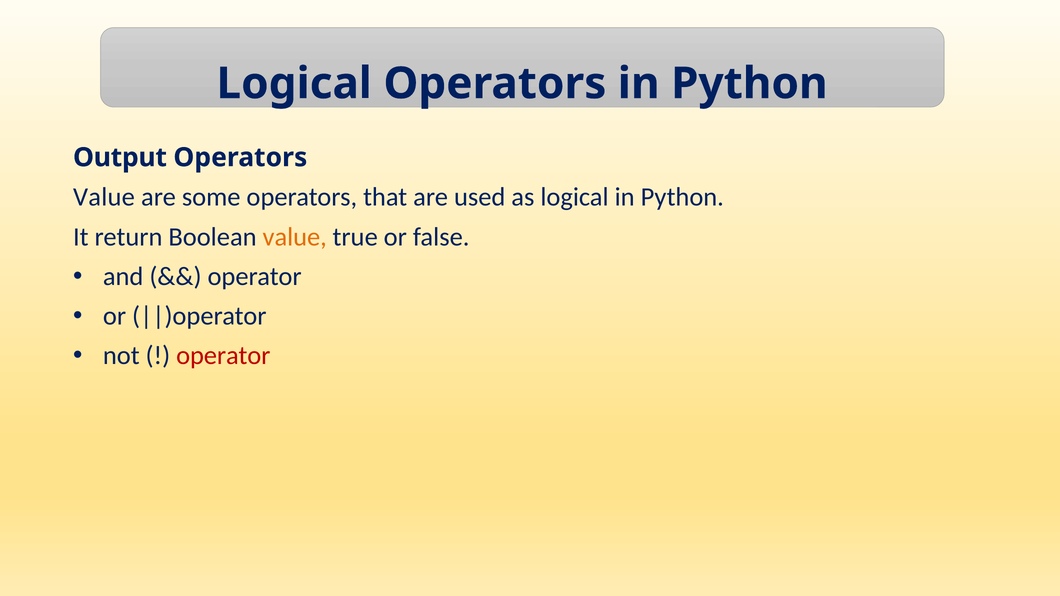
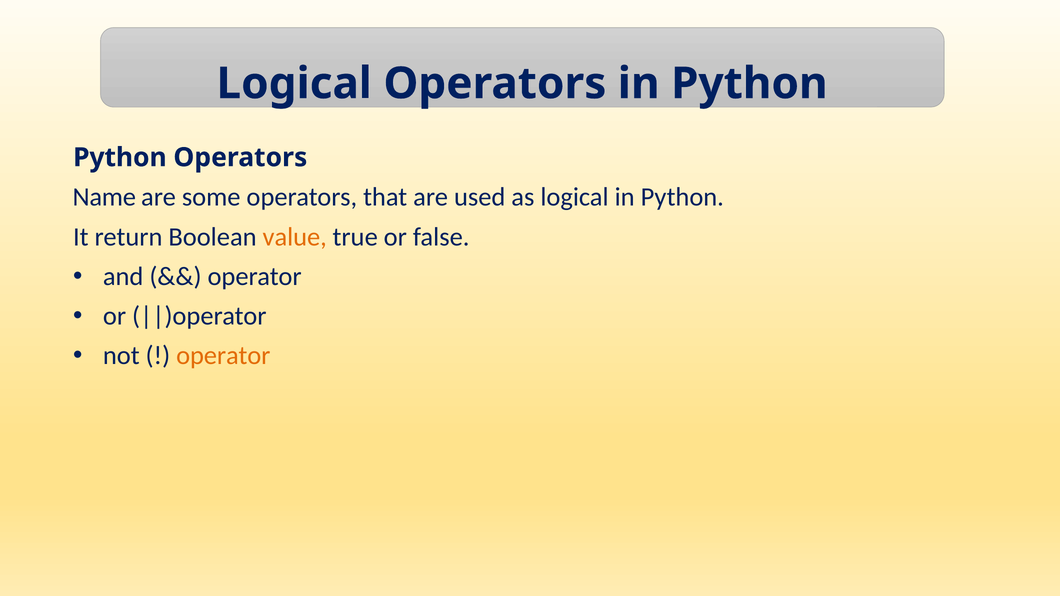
Output at (120, 158): Output -> Python
Value at (104, 197): Value -> Name
operator at (223, 356) colour: red -> orange
